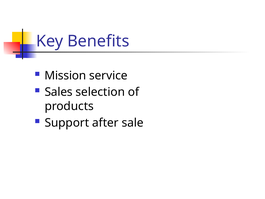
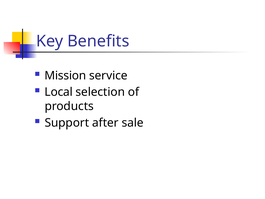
Sales: Sales -> Local
